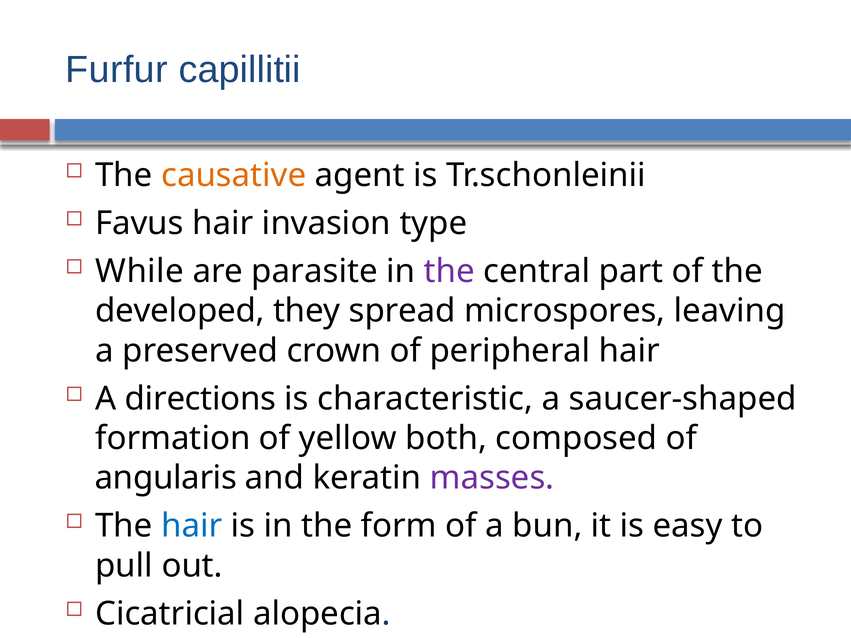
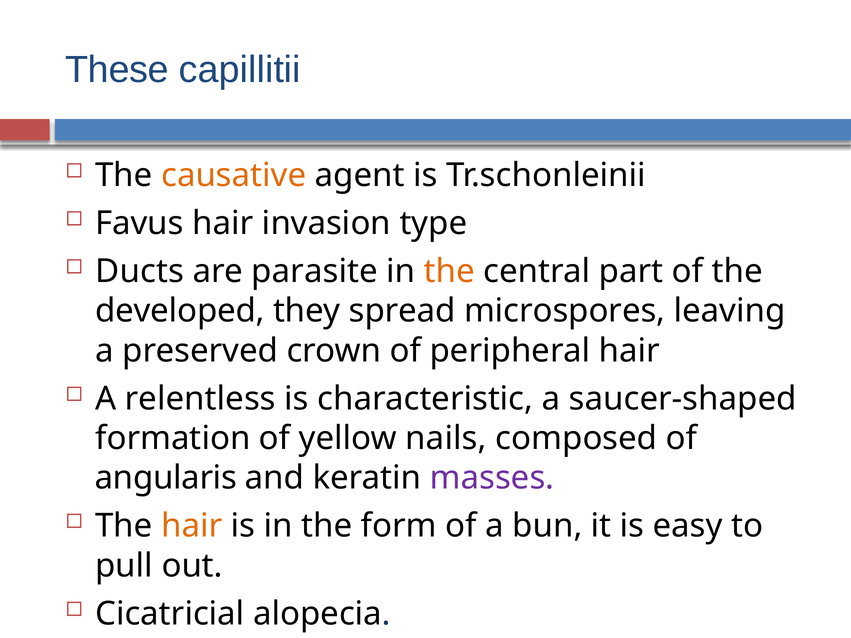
Furfur: Furfur -> These
While: While -> Ducts
the at (449, 271) colour: purple -> orange
directions: directions -> relentless
both: both -> nails
hair at (192, 526) colour: blue -> orange
